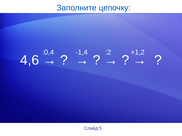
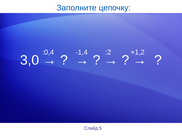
4,6: 4,6 -> 3,0
